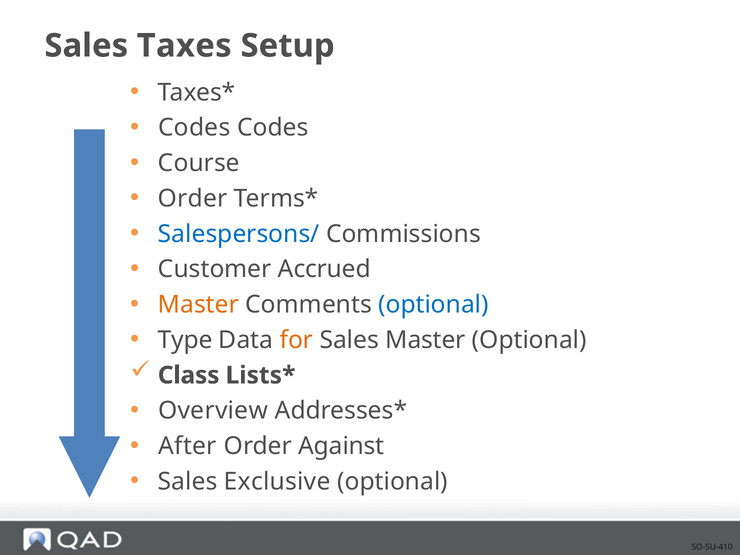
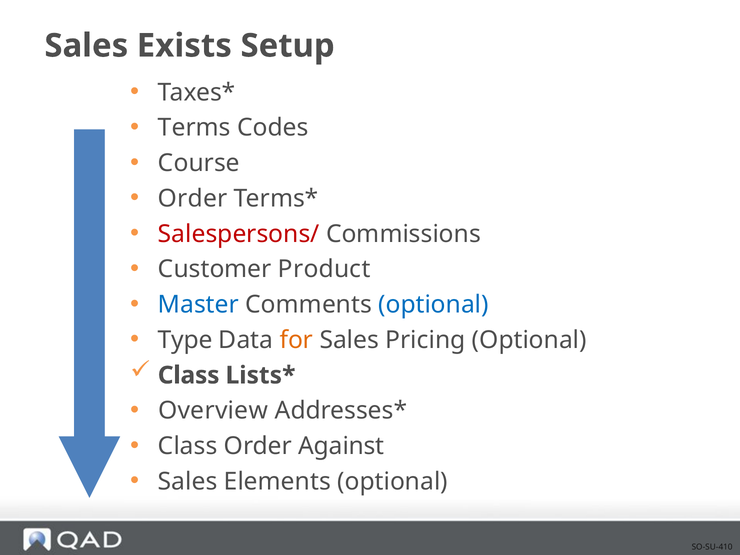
Taxes: Taxes -> Exists
Codes at (194, 128): Codes -> Terms
Salespersons/ colour: blue -> red
Accrued: Accrued -> Product
Master at (198, 305) colour: orange -> blue
Sales Master: Master -> Pricing
After at (188, 446): After -> Class
Exclusive: Exclusive -> Elements
